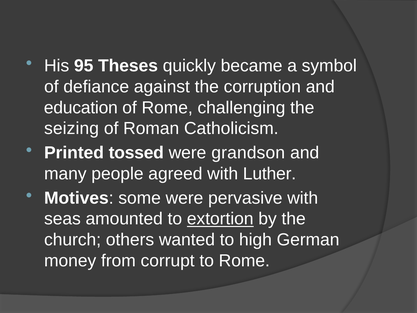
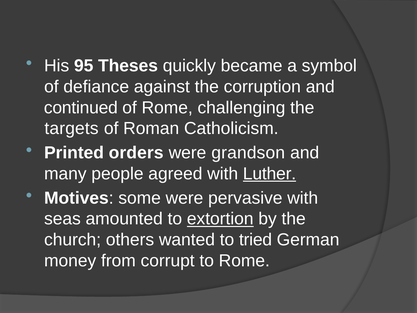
education: education -> continued
seizing: seizing -> targets
tossed: tossed -> orders
Luther underline: none -> present
high: high -> tried
